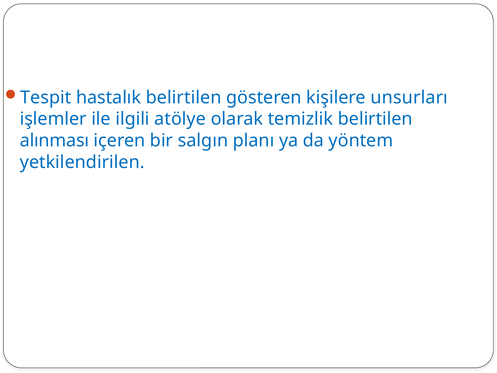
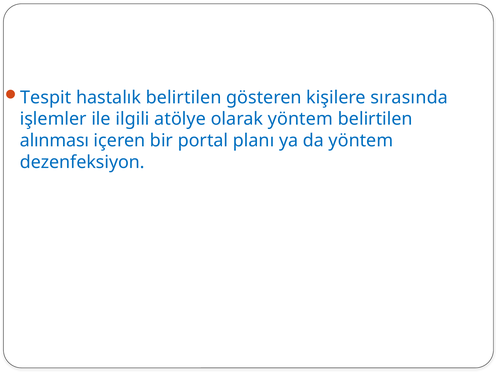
unsurları: unsurları -> sırasında
olarak temizlik: temizlik -> yöntem
salgın: salgın -> portal
yetkilendirilen: yetkilendirilen -> dezenfeksiyon
